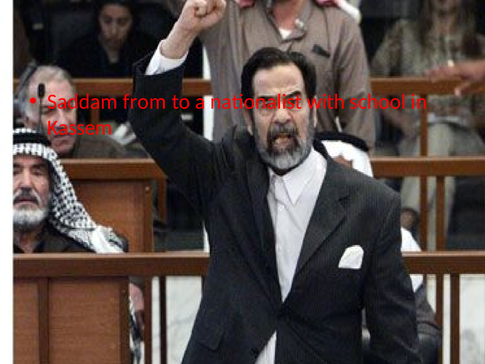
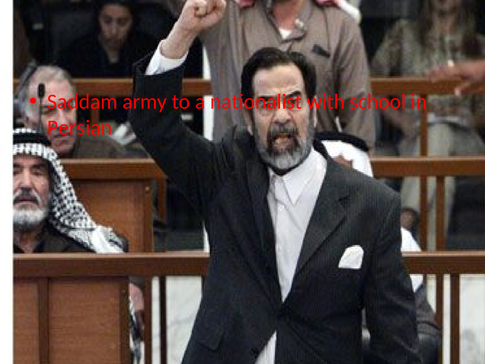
from: from -> army
Kassem: Kassem -> Persian
